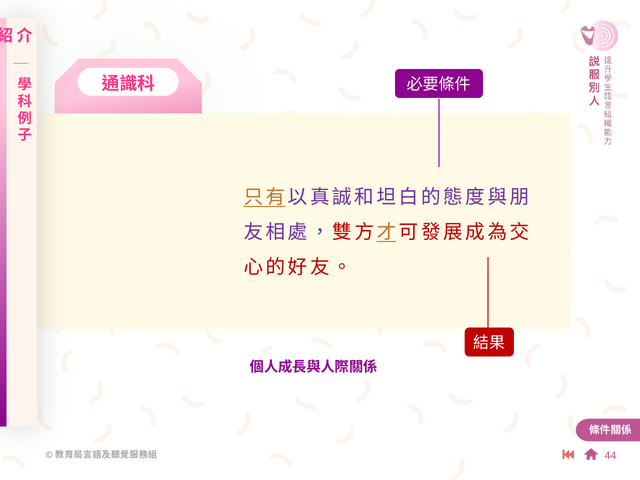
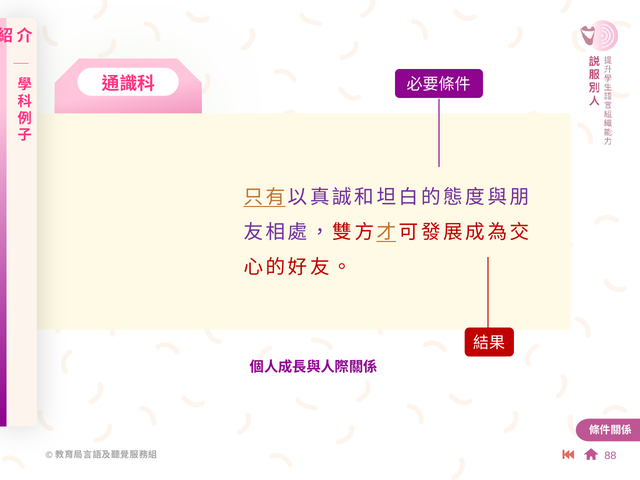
44: 44 -> 88
